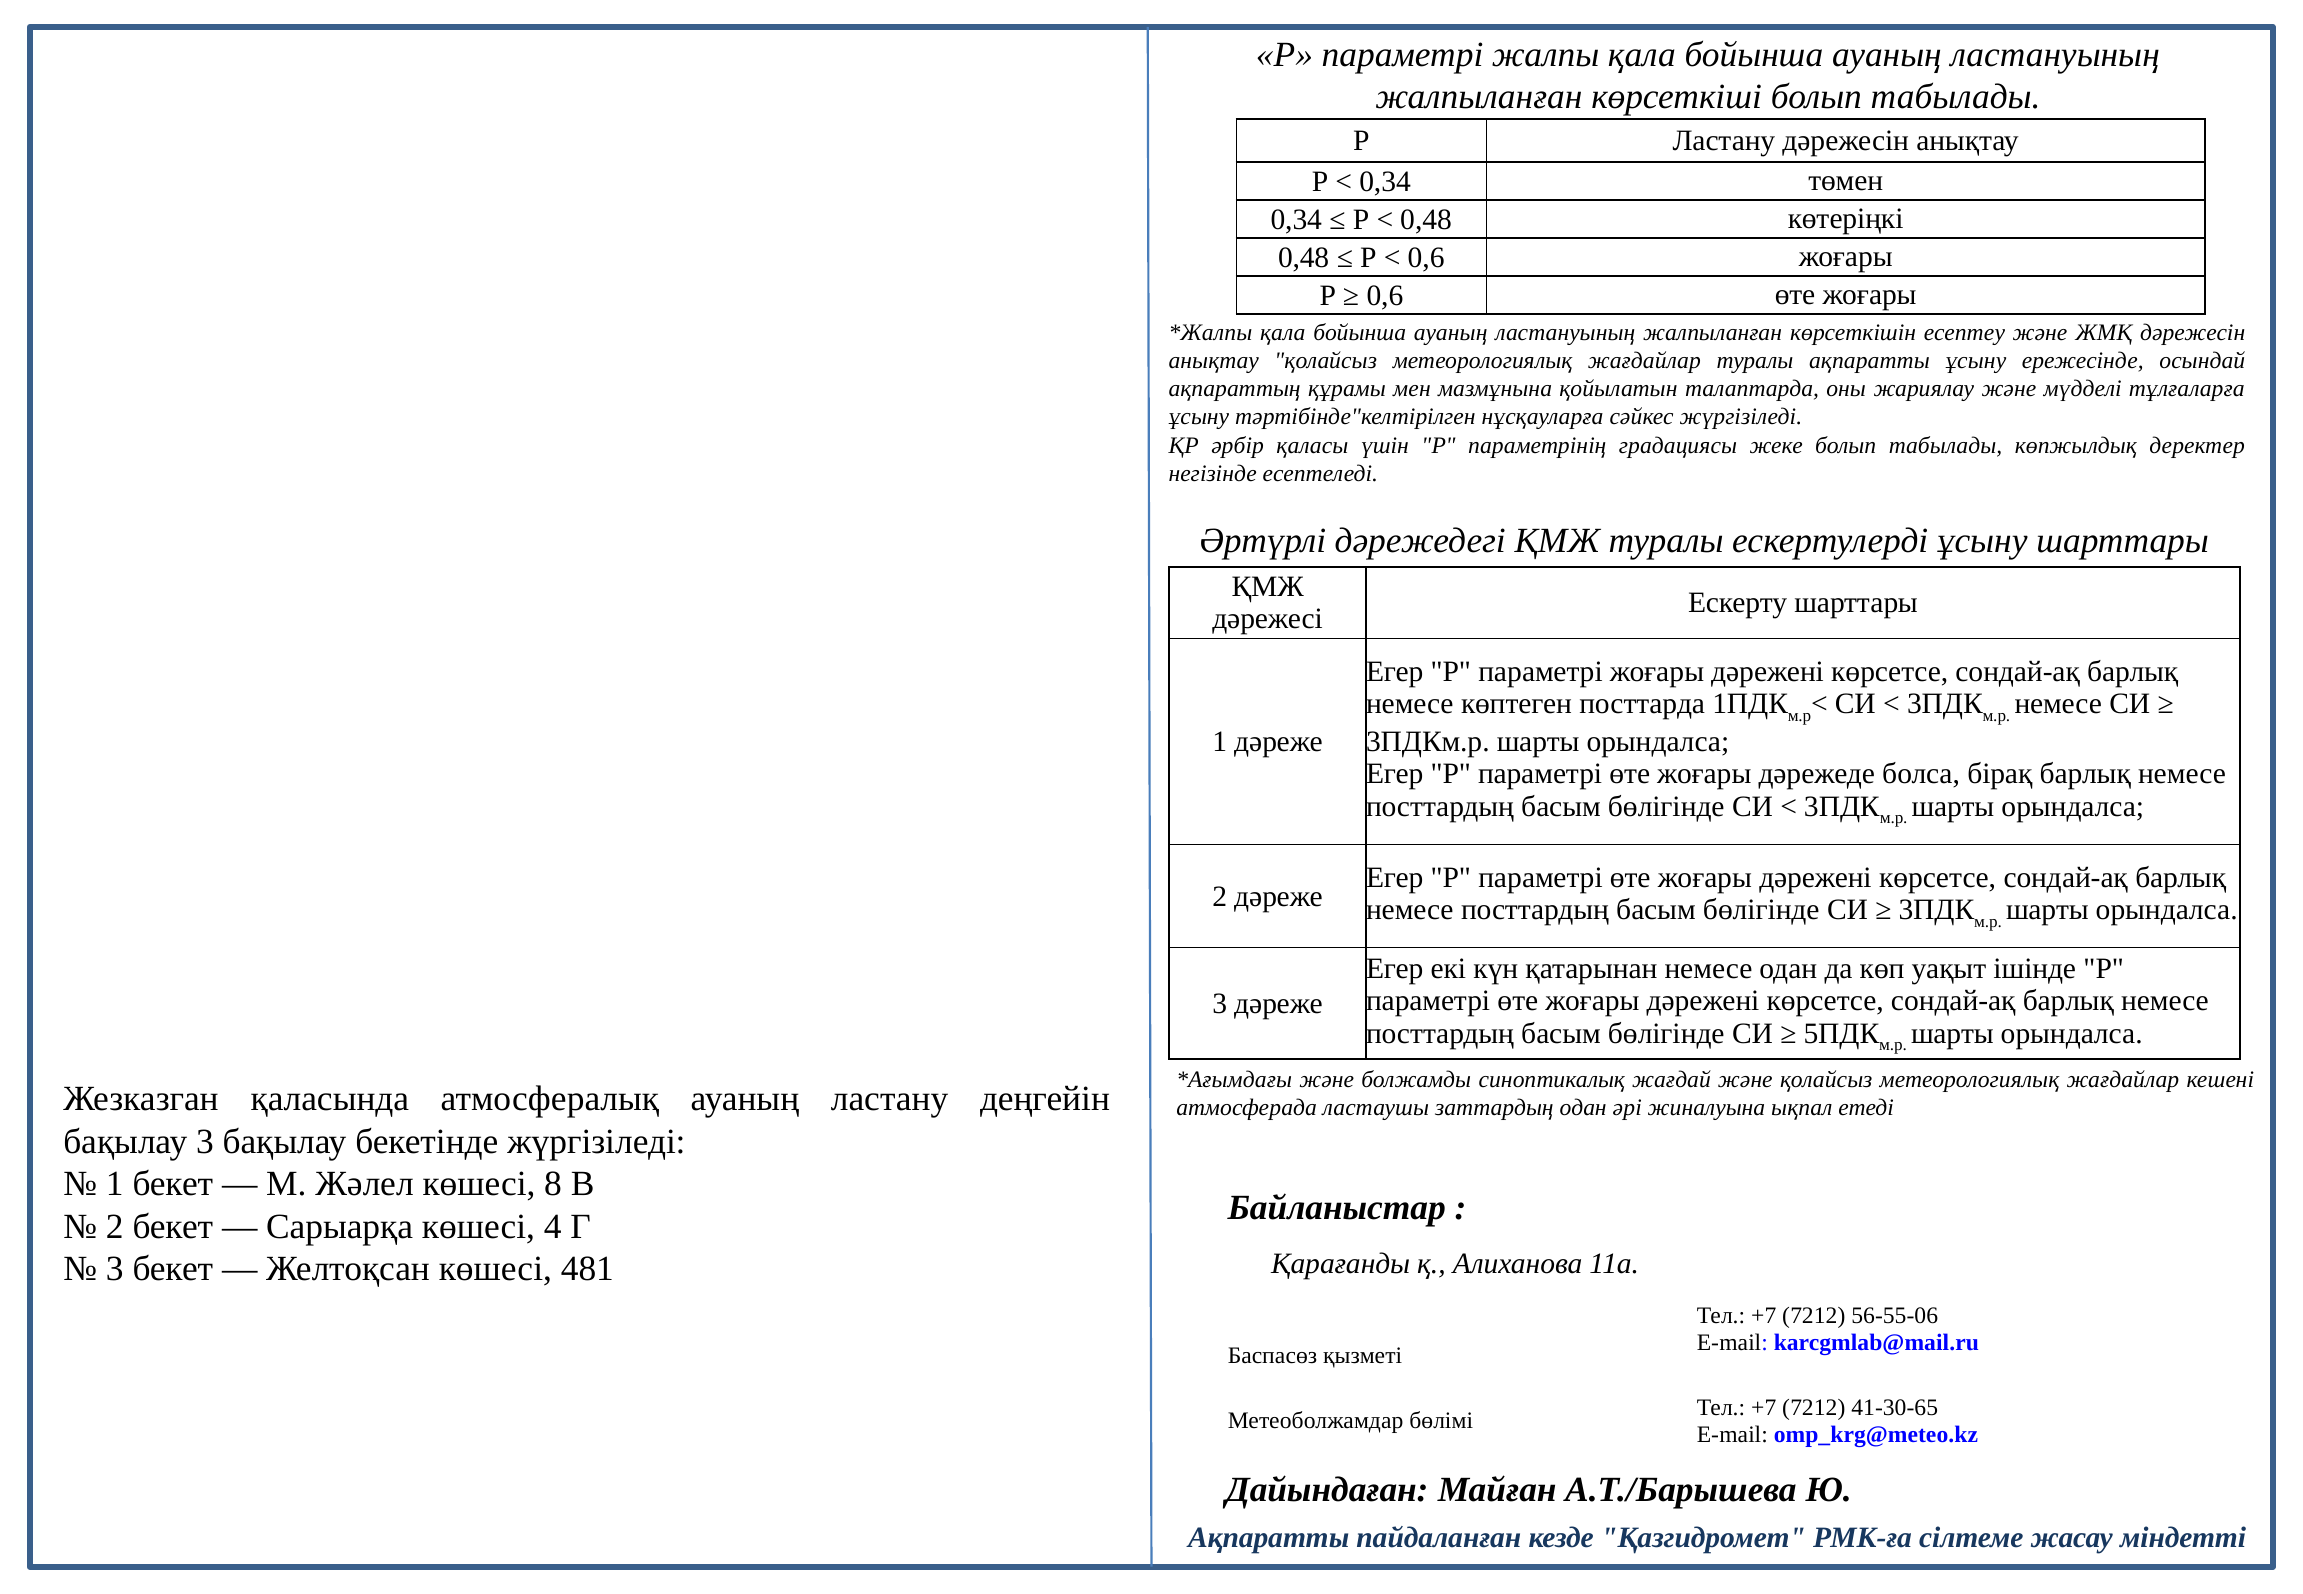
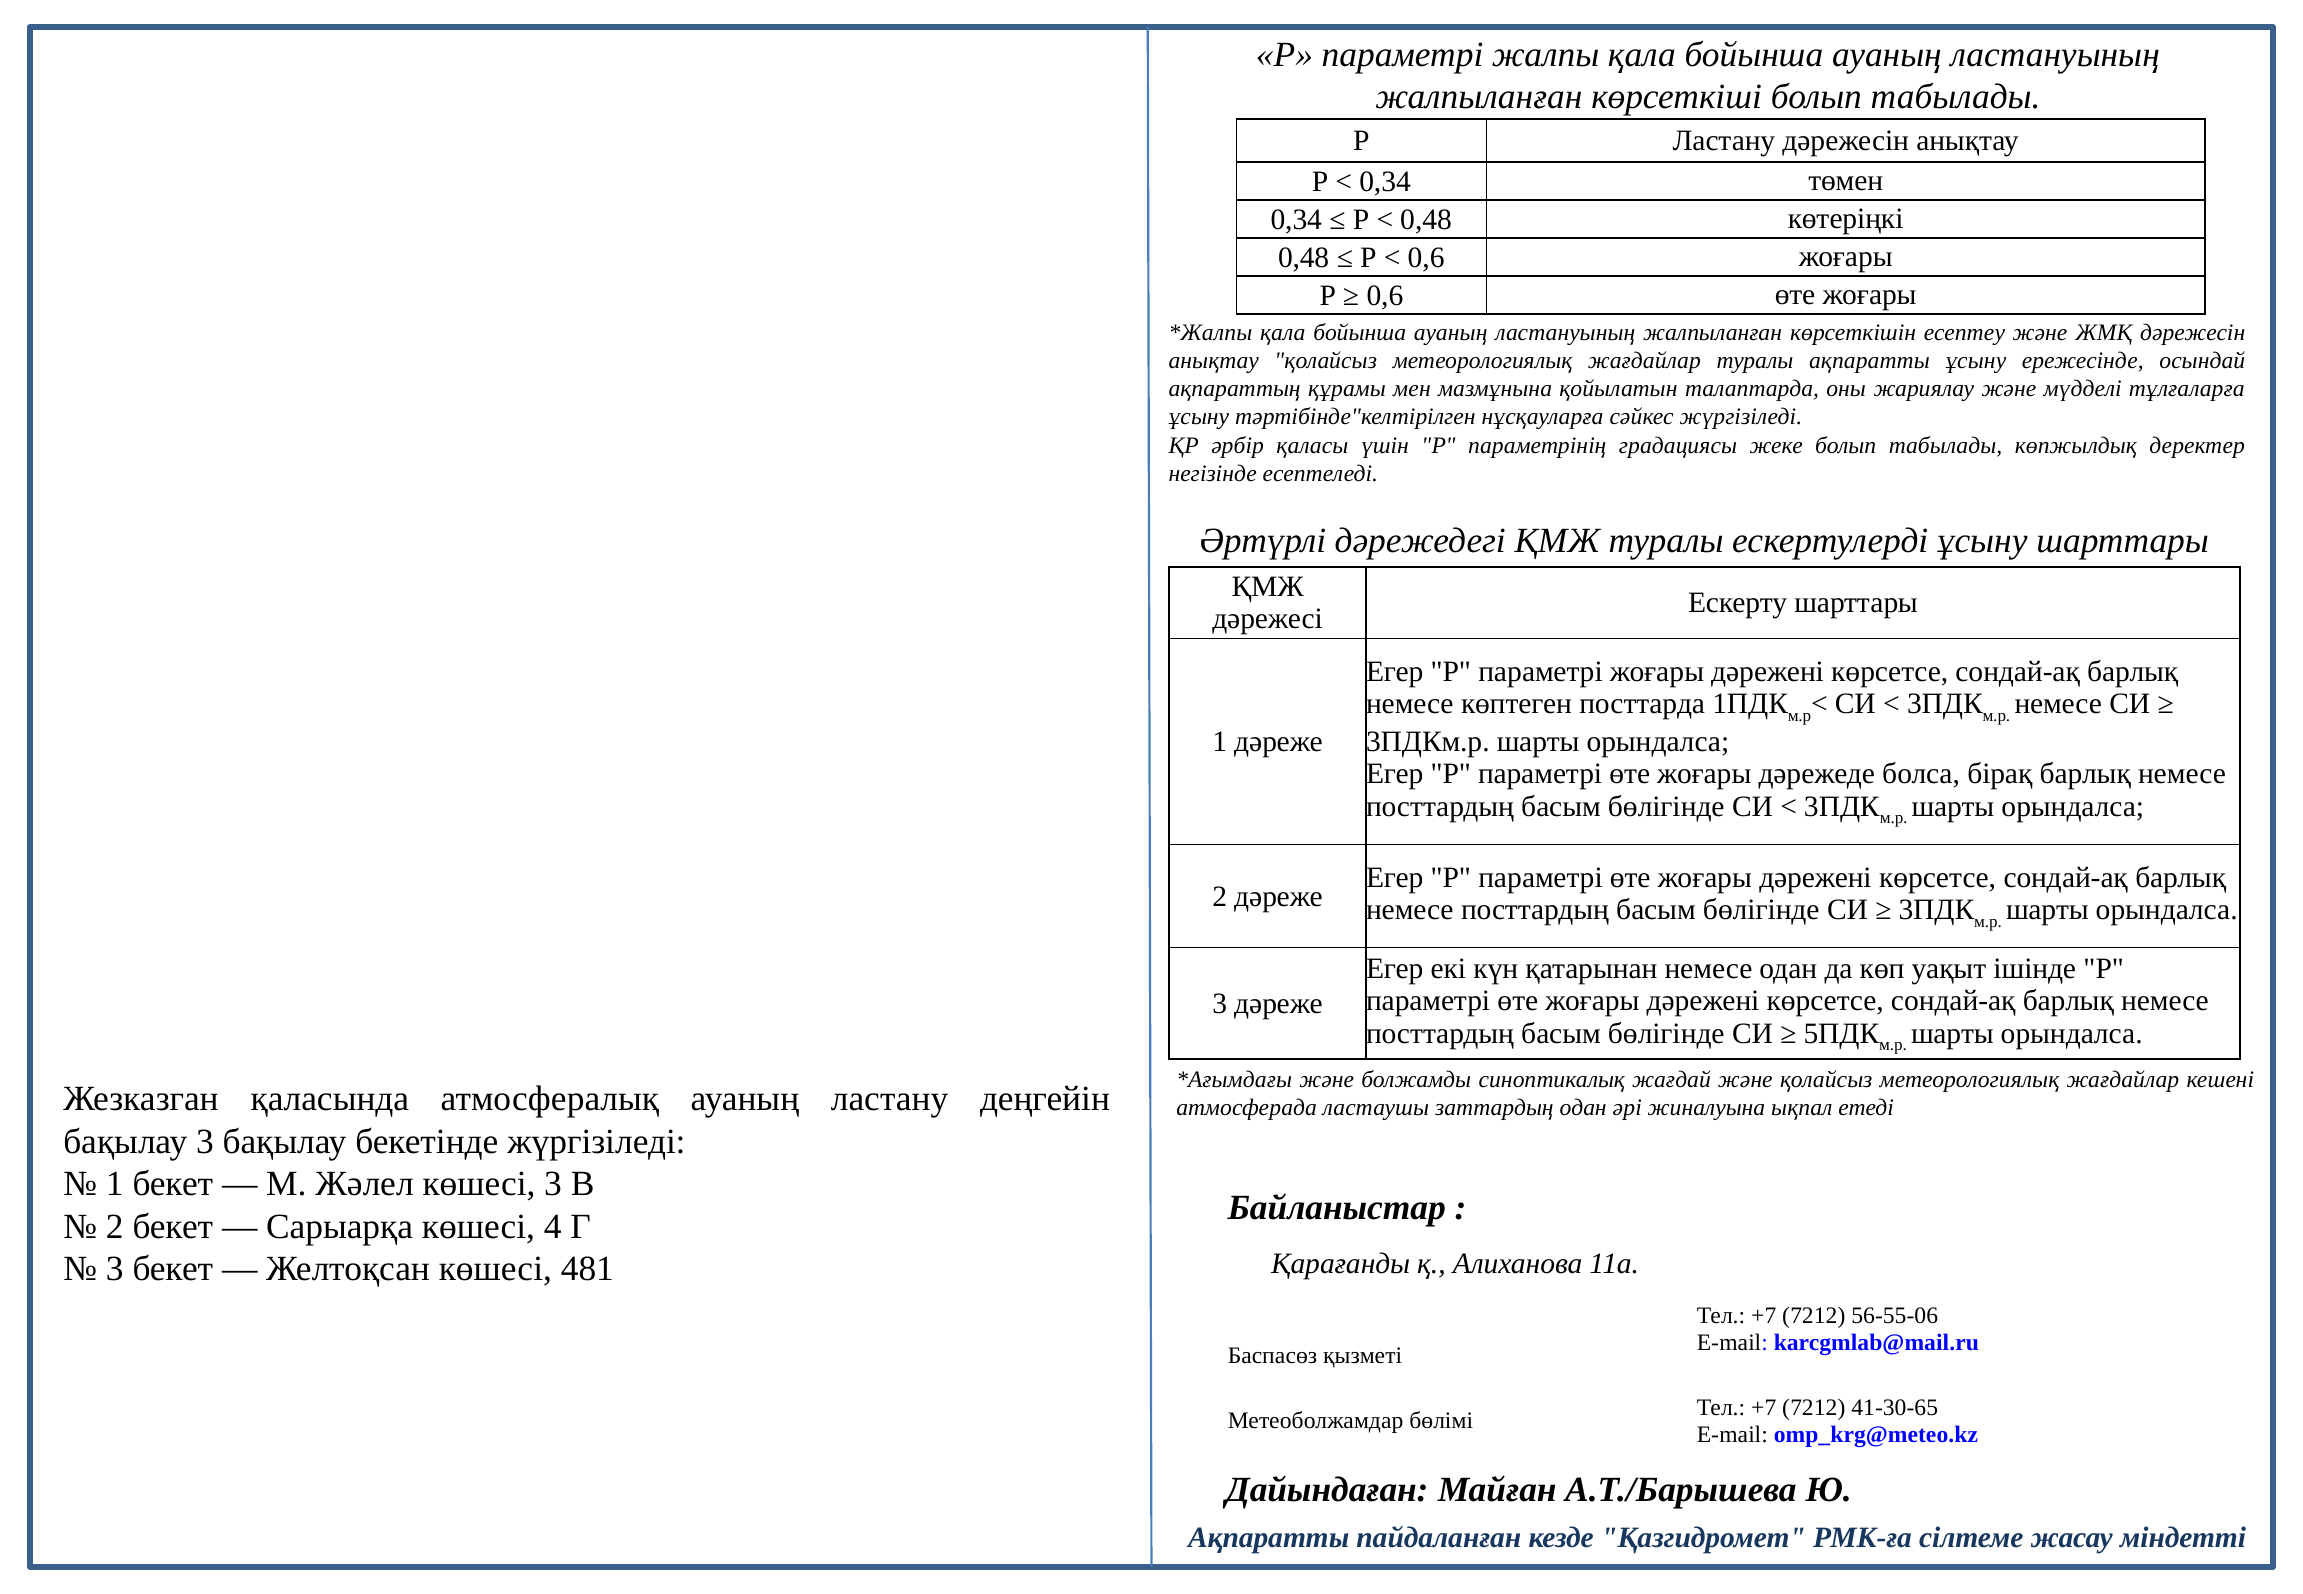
көшесі 8: 8 -> 3
